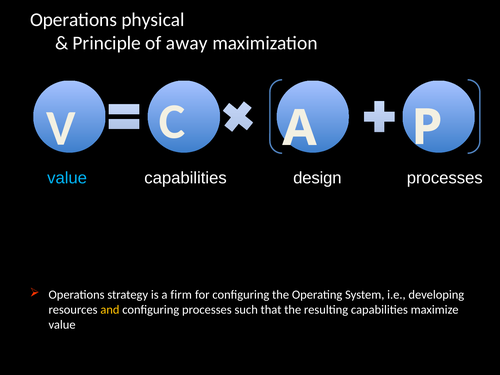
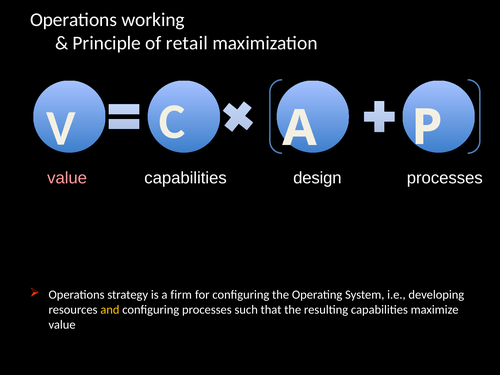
physical: physical -> working
away: away -> retail
value at (67, 178) colour: light blue -> pink
